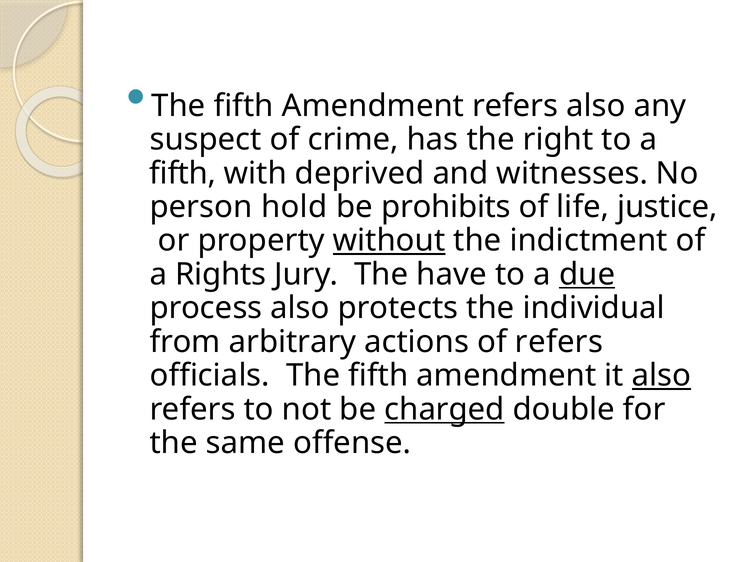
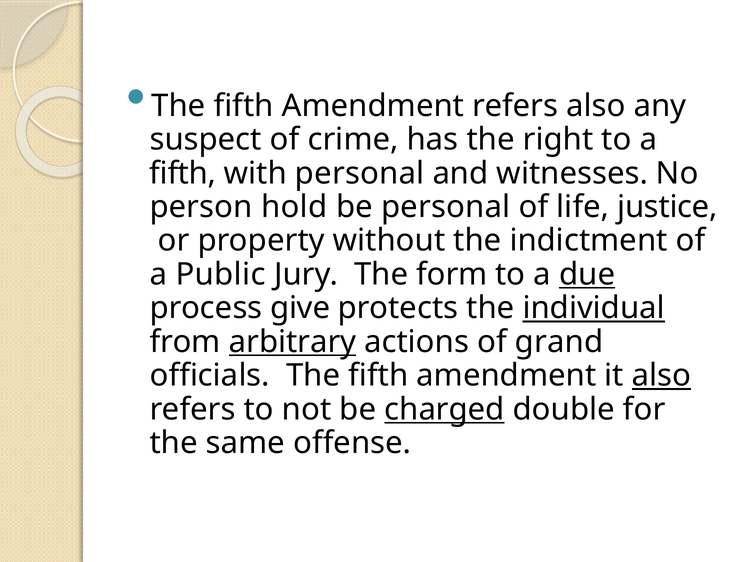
with deprived: deprived -> personal
be prohibits: prohibits -> personal
without underline: present -> none
Rights: Rights -> Public
have: have -> form
process also: also -> give
individual underline: none -> present
arbitrary underline: none -> present
of refers: refers -> grand
